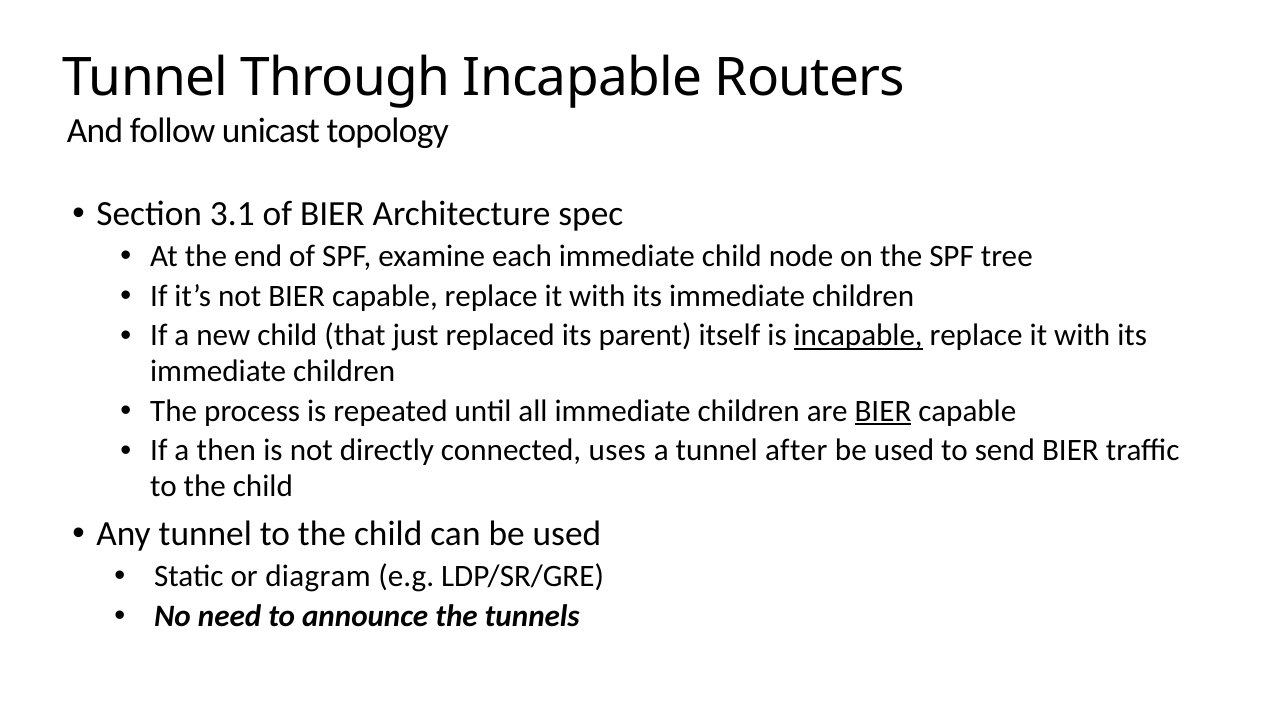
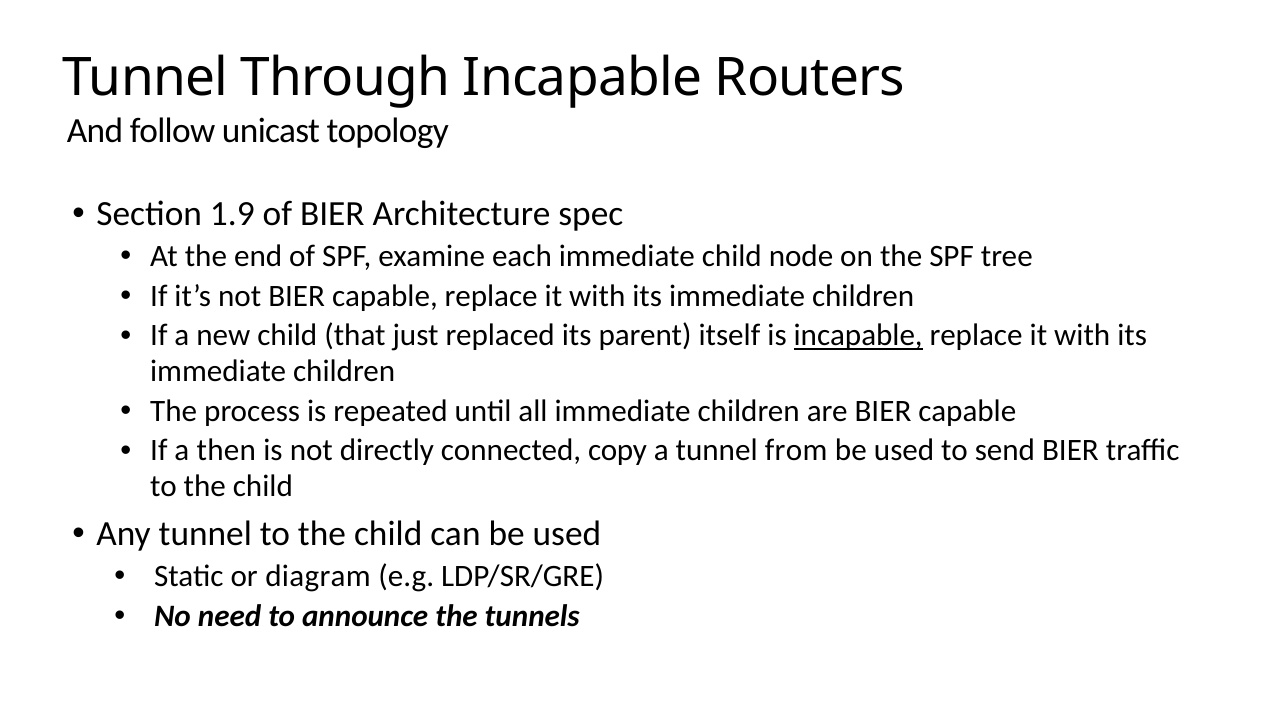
3.1: 3.1 -> 1.9
BIER at (883, 411) underline: present -> none
uses: uses -> copy
after: after -> from
